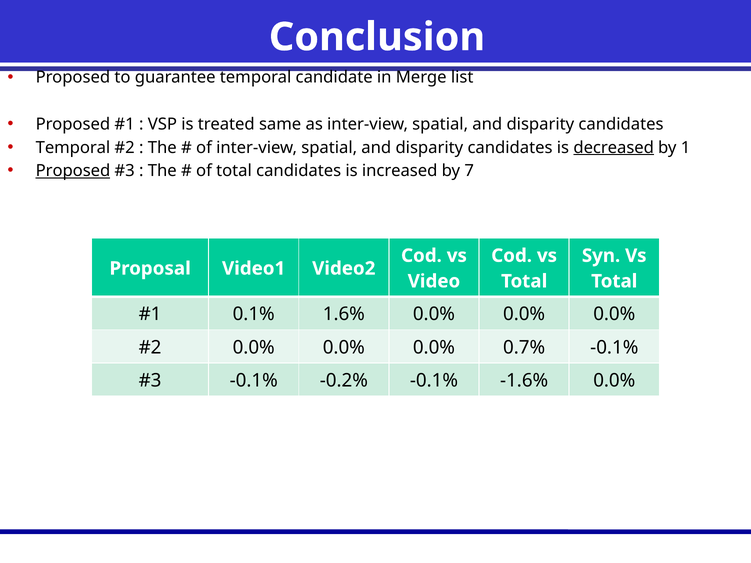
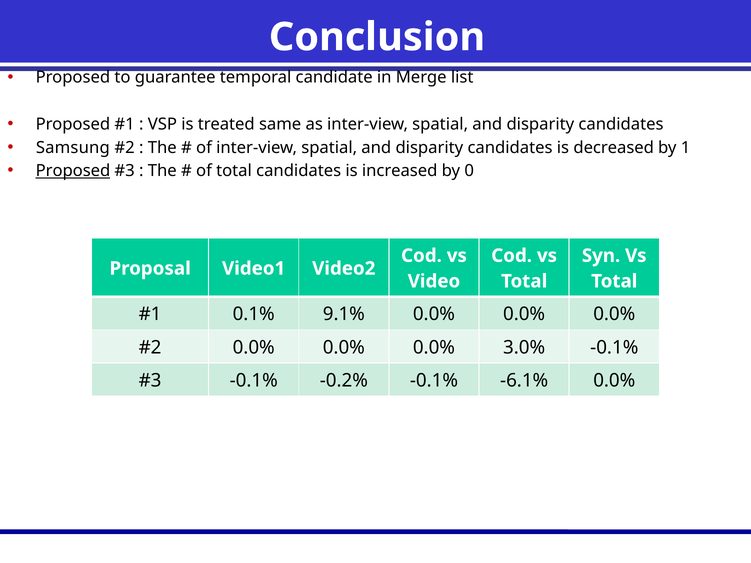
Temporal at (73, 148): Temporal -> Samsung
decreased underline: present -> none
7: 7 -> 0
1.6%: 1.6% -> 9.1%
0.7%: 0.7% -> 3.0%
-1.6%: -1.6% -> -6.1%
